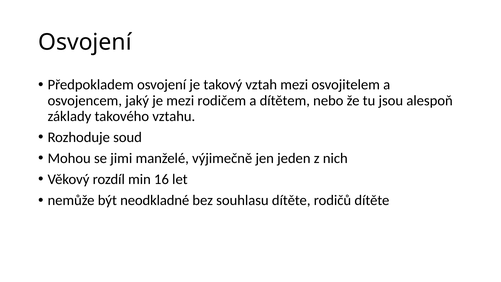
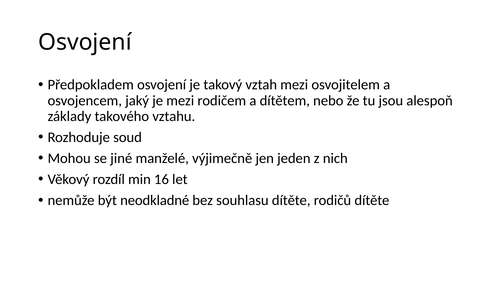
jimi: jimi -> jiné
